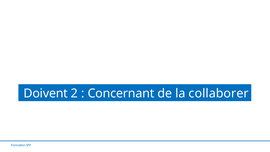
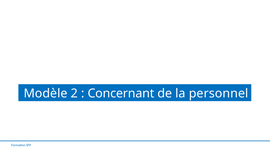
Doivent: Doivent -> Modèle
collaborer: collaborer -> personnel
